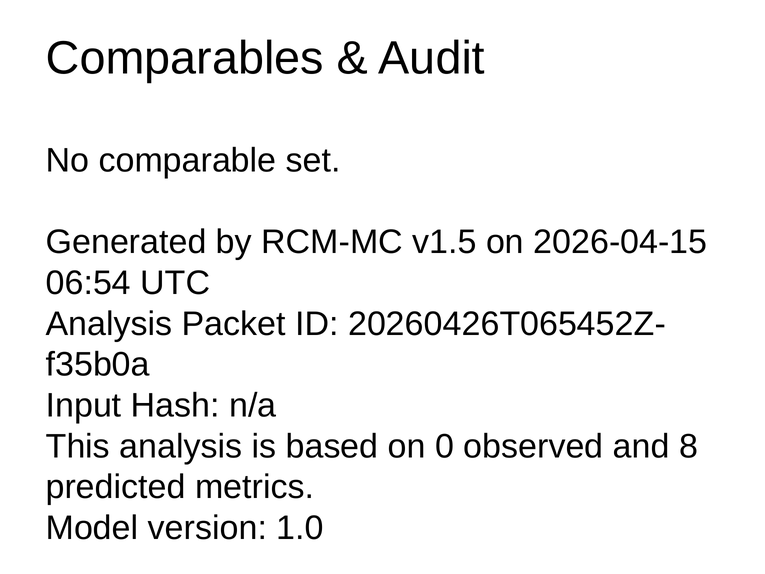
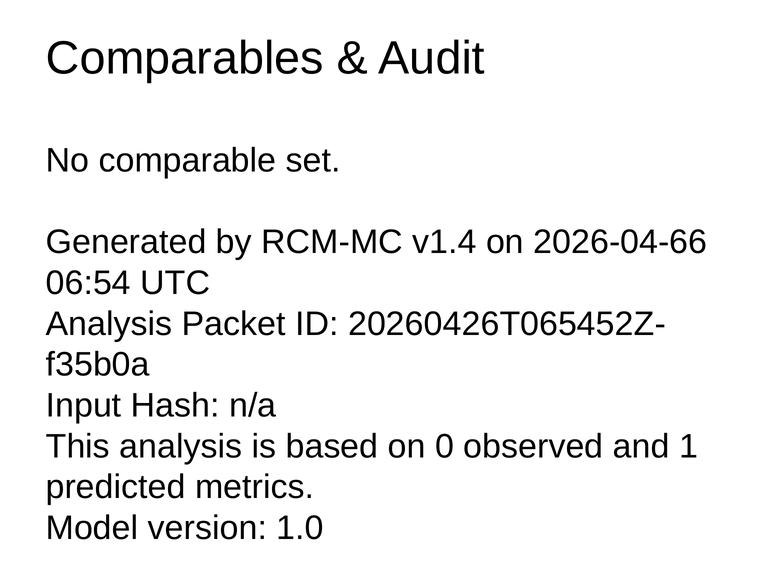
v1.5: v1.5 -> v1.4
2026-04-15: 2026-04-15 -> 2026-04-66
8: 8 -> 1
